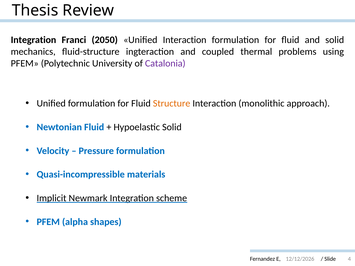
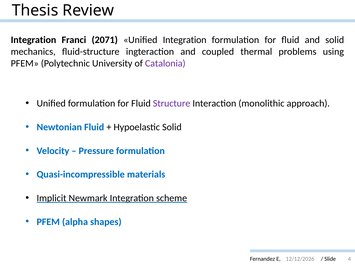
2050: 2050 -> 2071
Unified Interaction: Interaction -> Integration
Structure colour: orange -> purple
